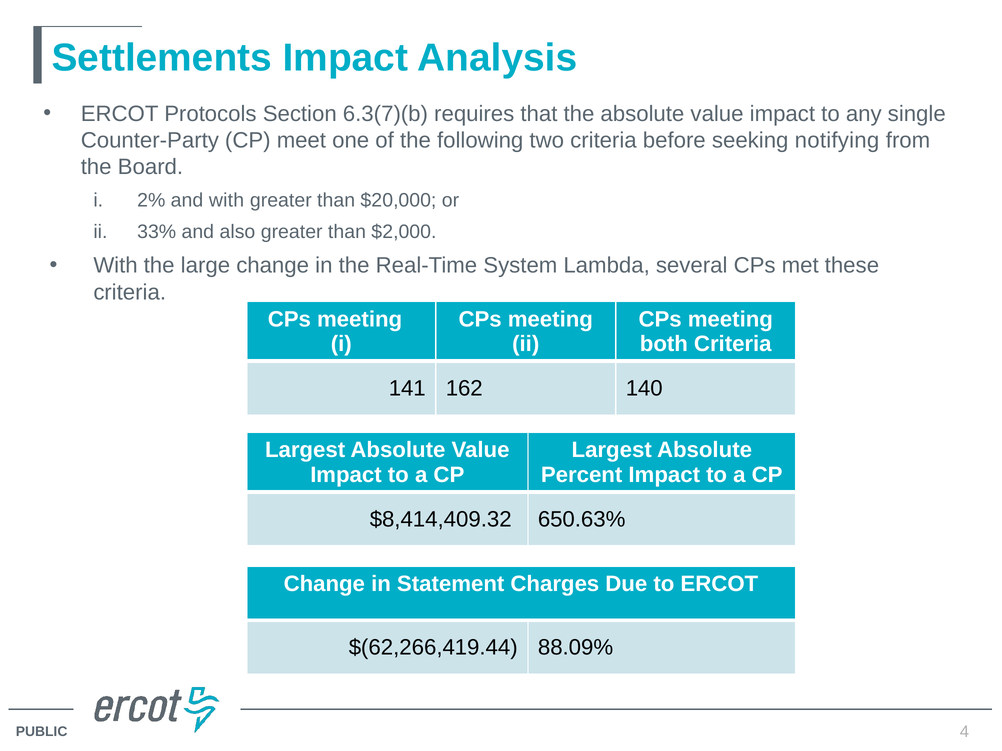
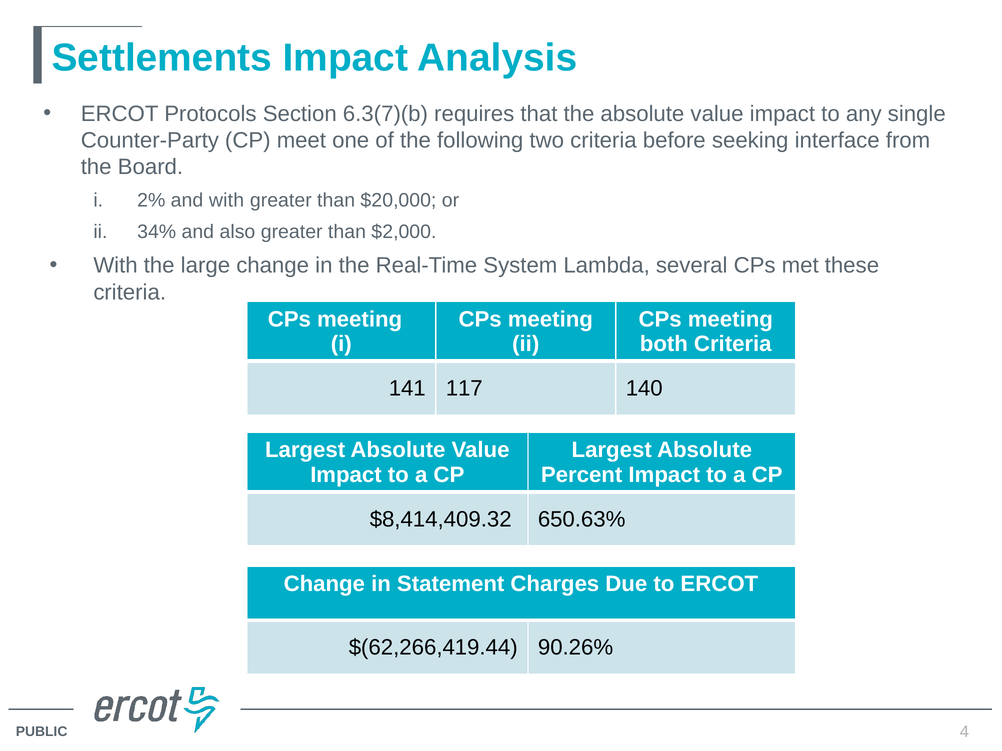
notifying: notifying -> interface
33%: 33% -> 34%
162: 162 -> 117
88.09%: 88.09% -> 90.26%
